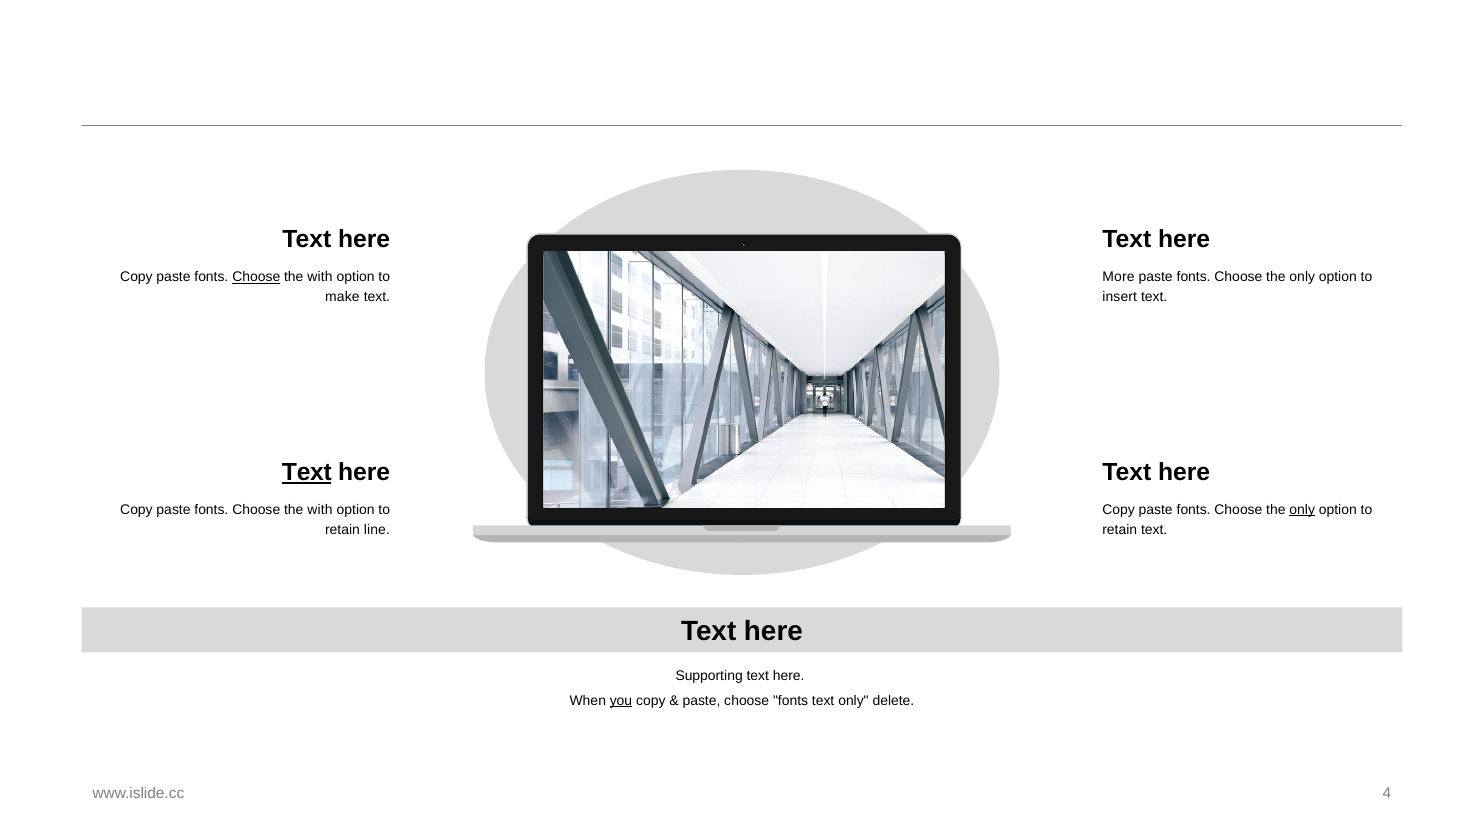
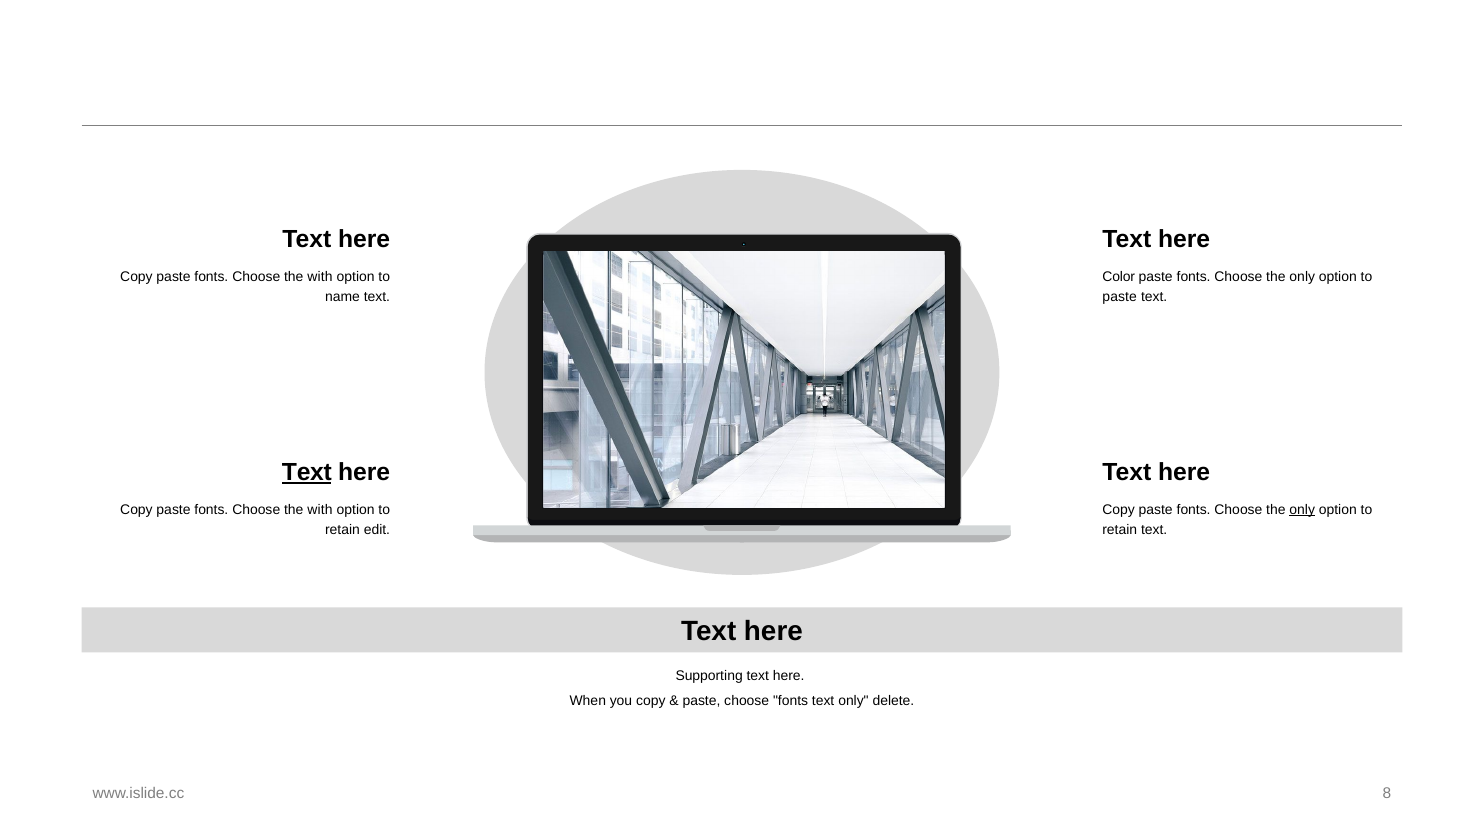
Choose at (256, 277) underline: present -> none
More: More -> Color
make: make -> name
insert at (1120, 297): insert -> paste
line: line -> edit
you underline: present -> none
4: 4 -> 8
